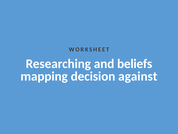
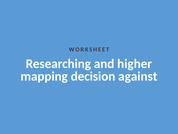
beliefs: beliefs -> higher
